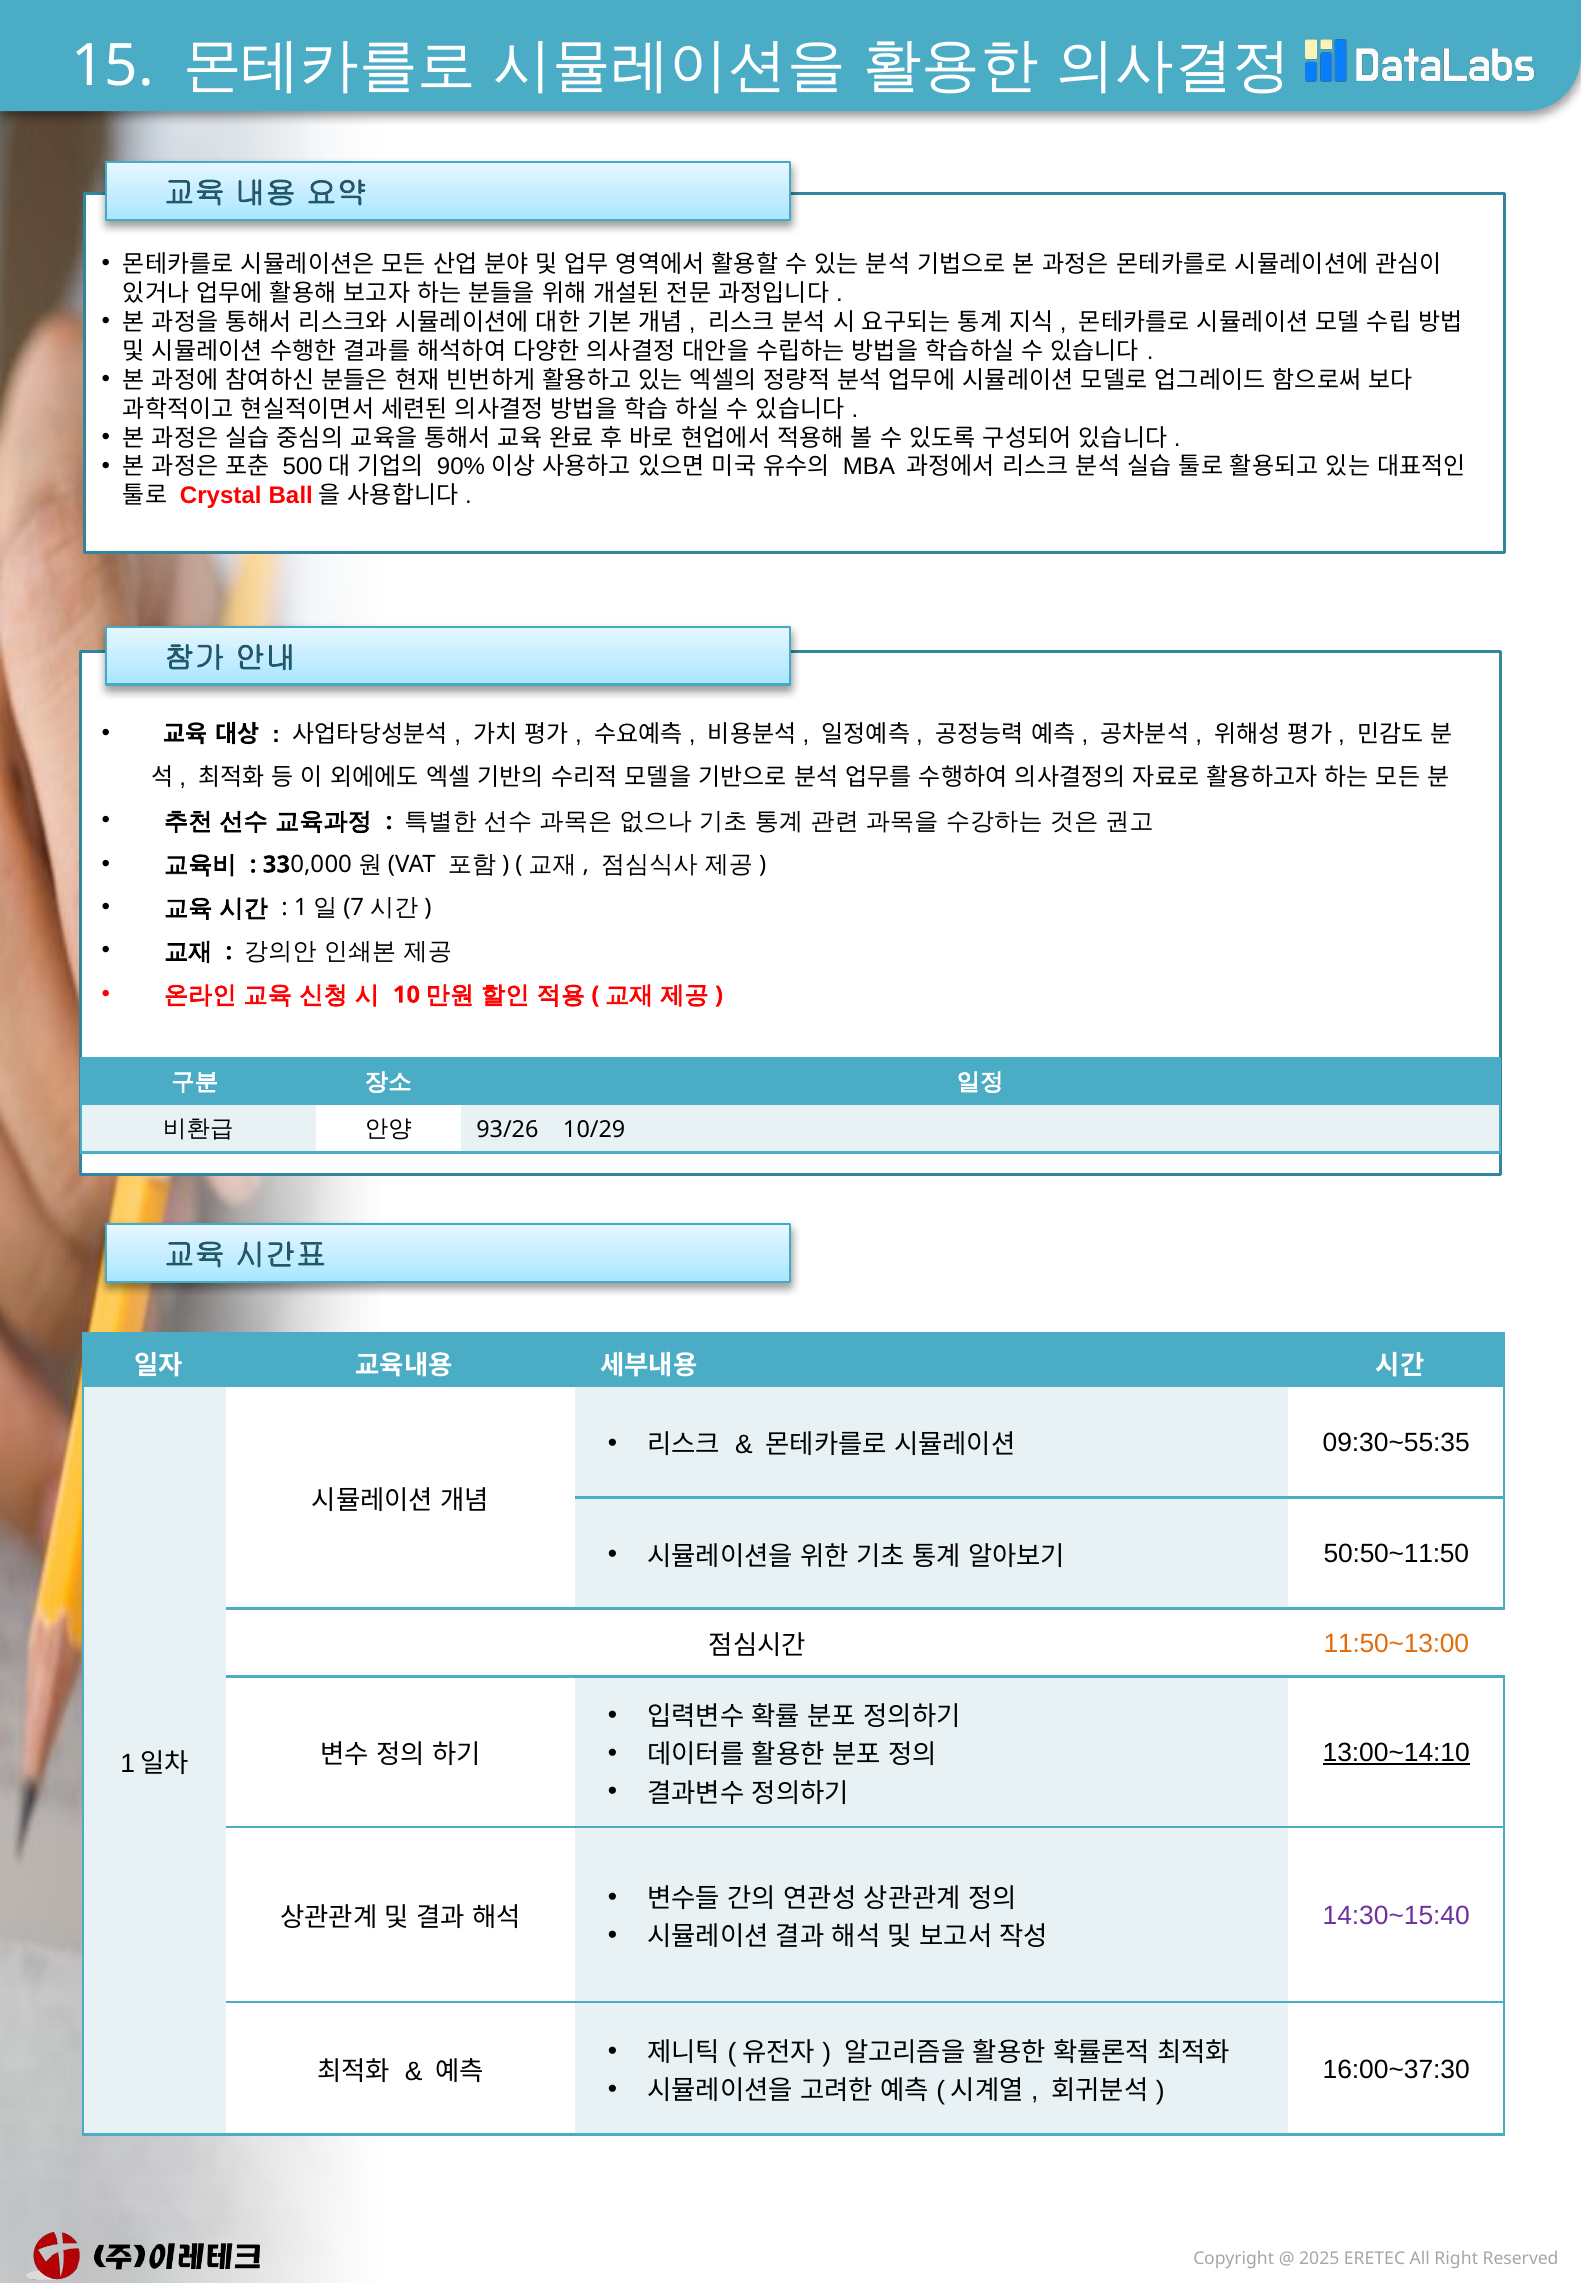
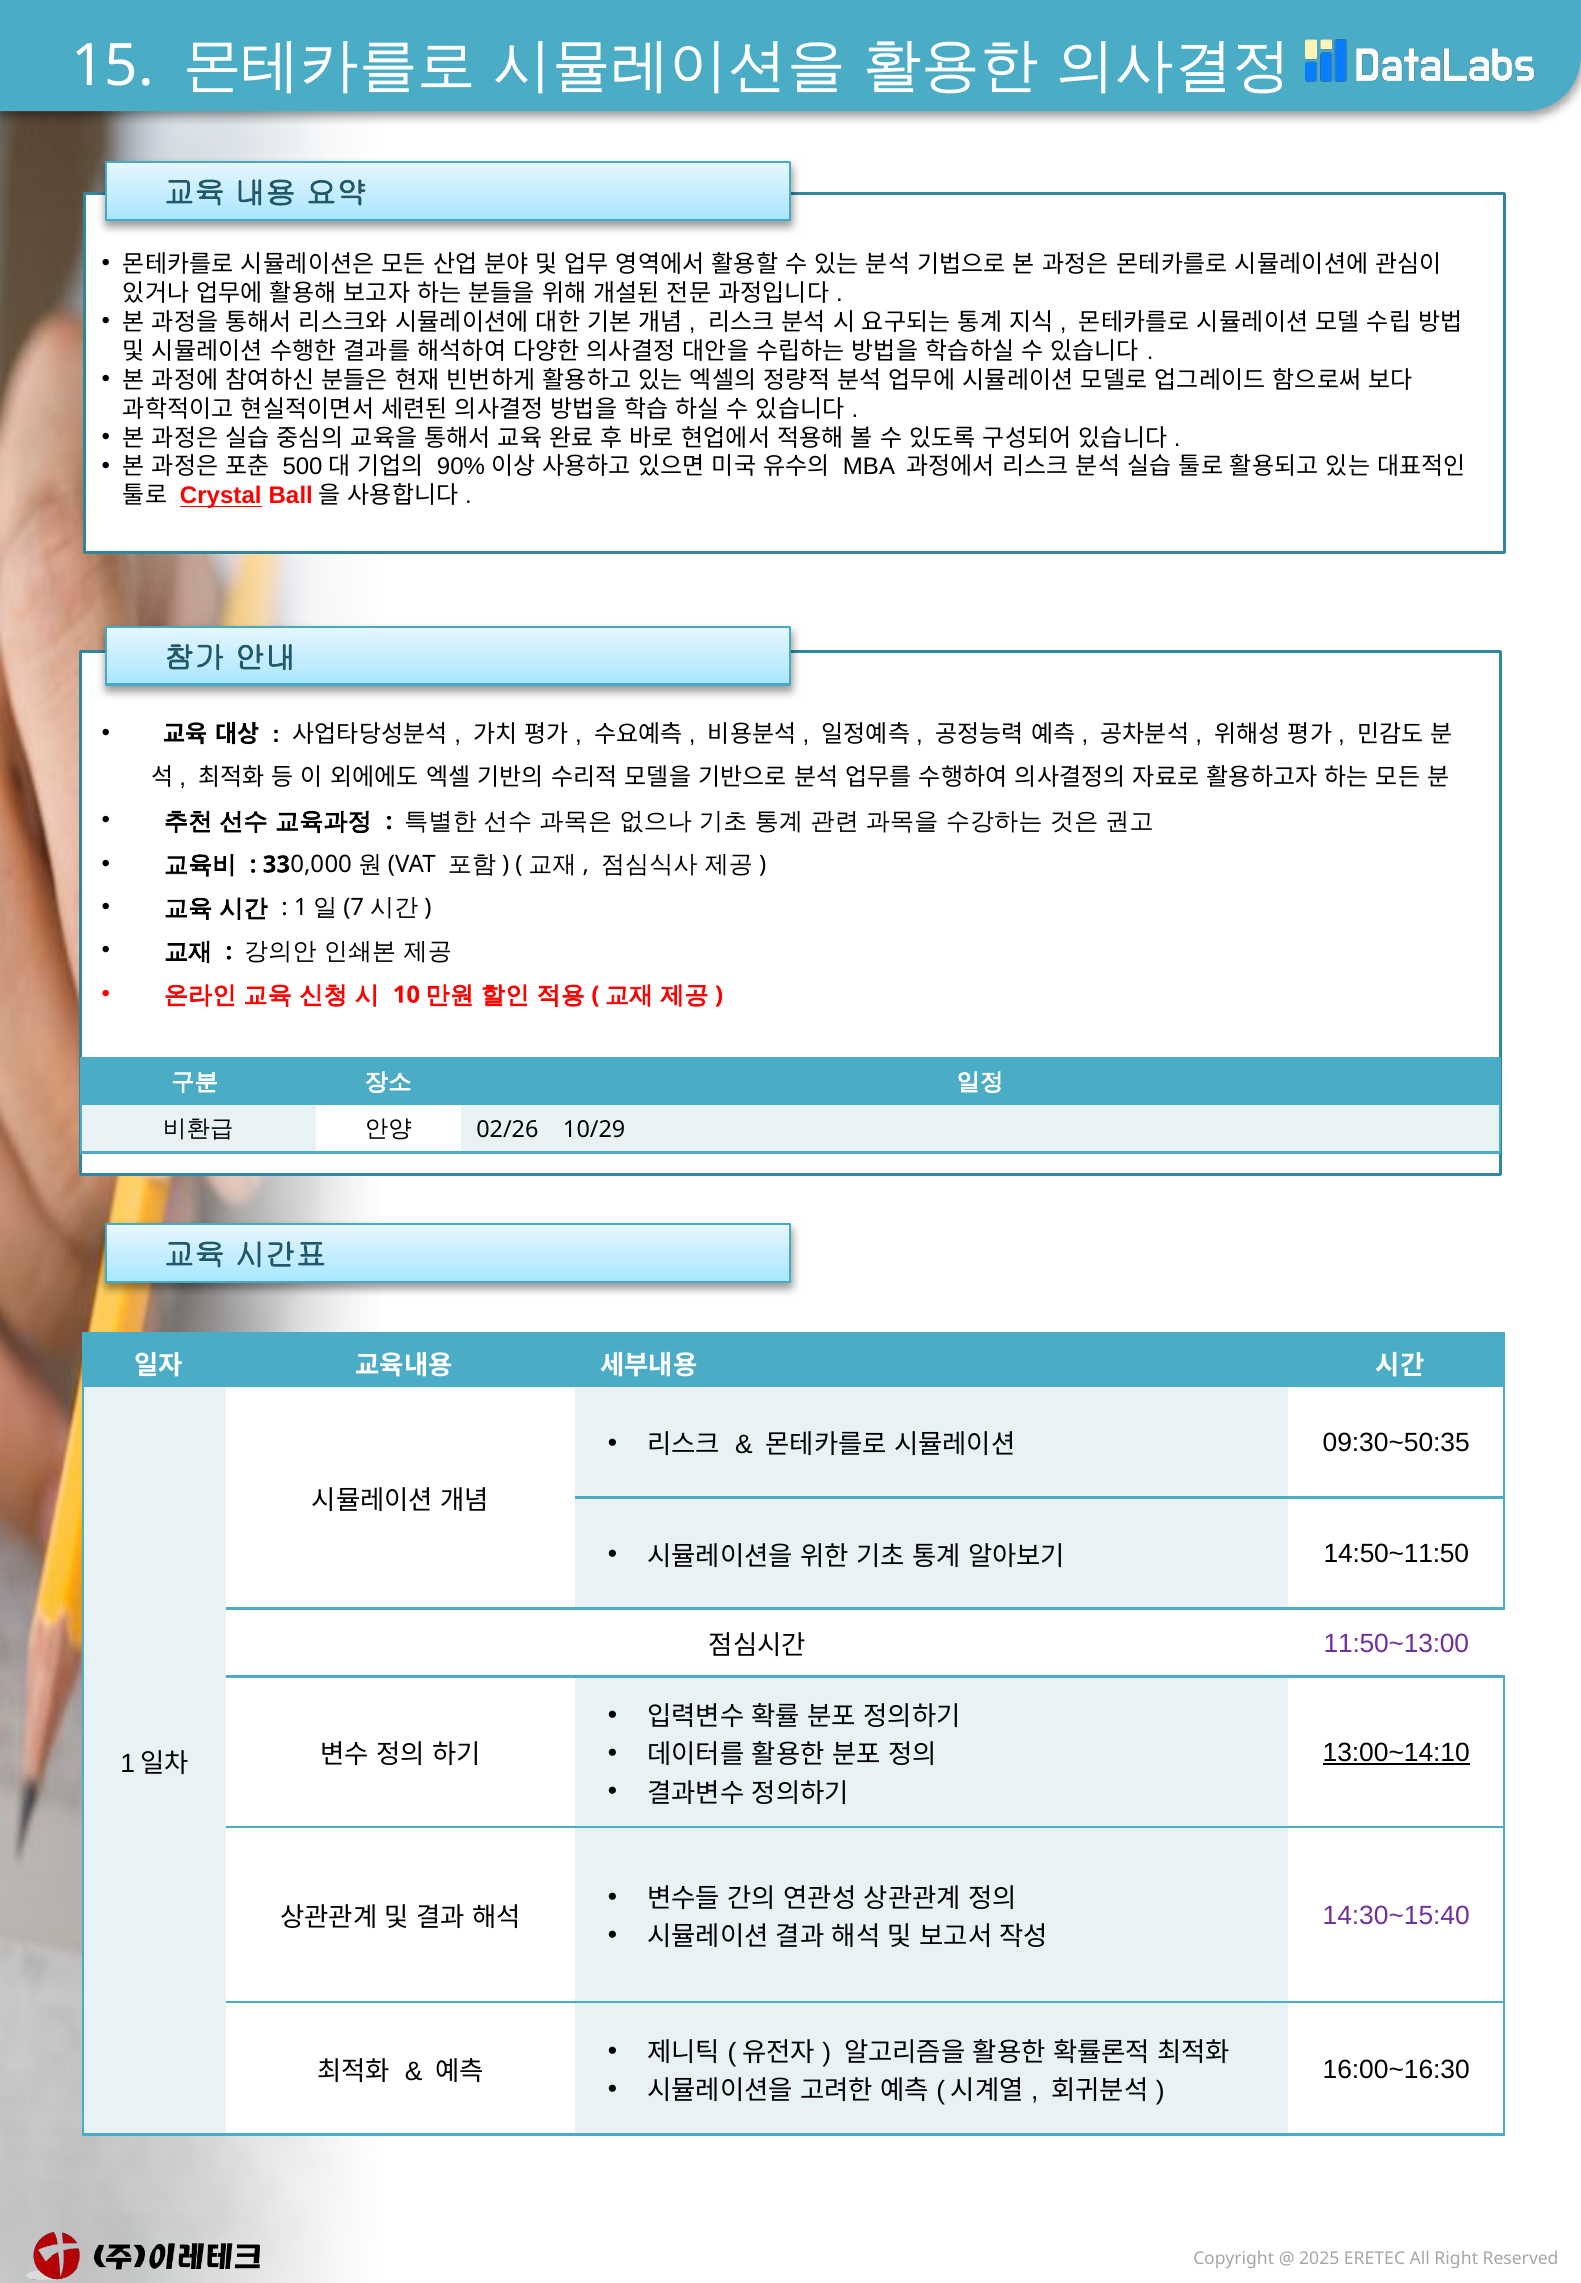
Crystal underline: none -> present
93/26: 93/26 -> 02/26
09:30~55:35: 09:30~55:35 -> 09:30~50:35
50:50~11:50: 50:50~11:50 -> 14:50~11:50
11:50~13:00 colour: orange -> purple
16:00~37:30: 16:00~37:30 -> 16:00~16:30
